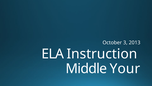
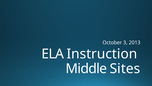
Your: Your -> Sites
